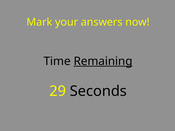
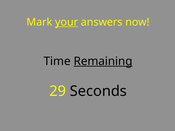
your underline: none -> present
